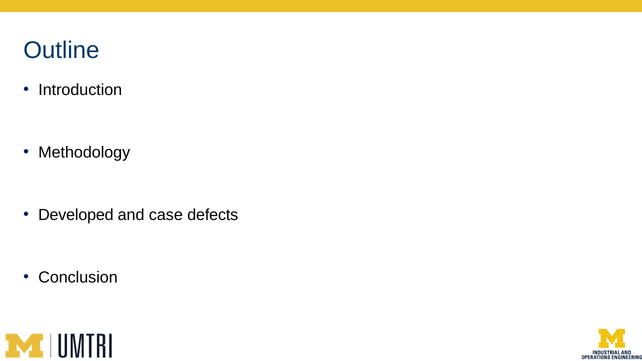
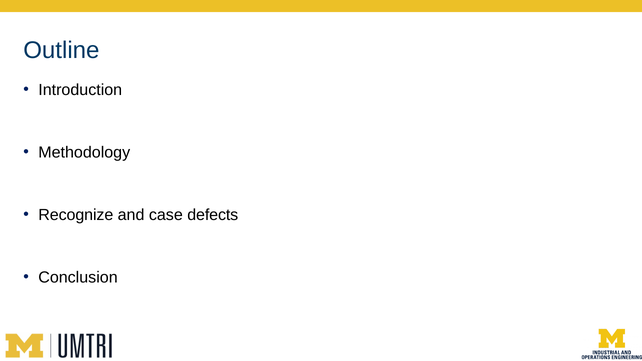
Developed: Developed -> Recognize
